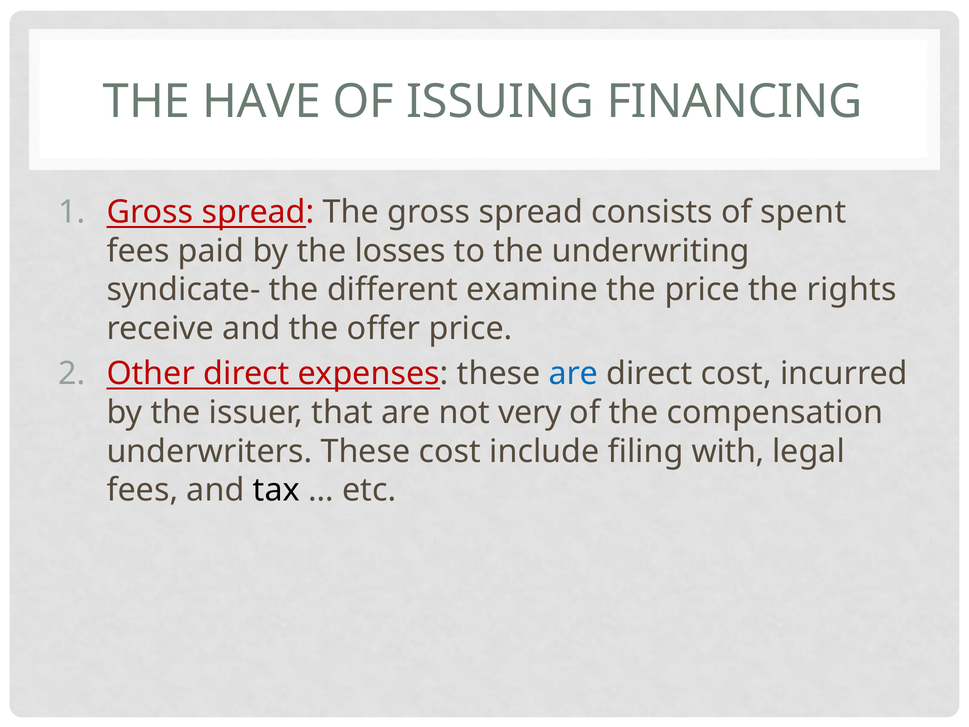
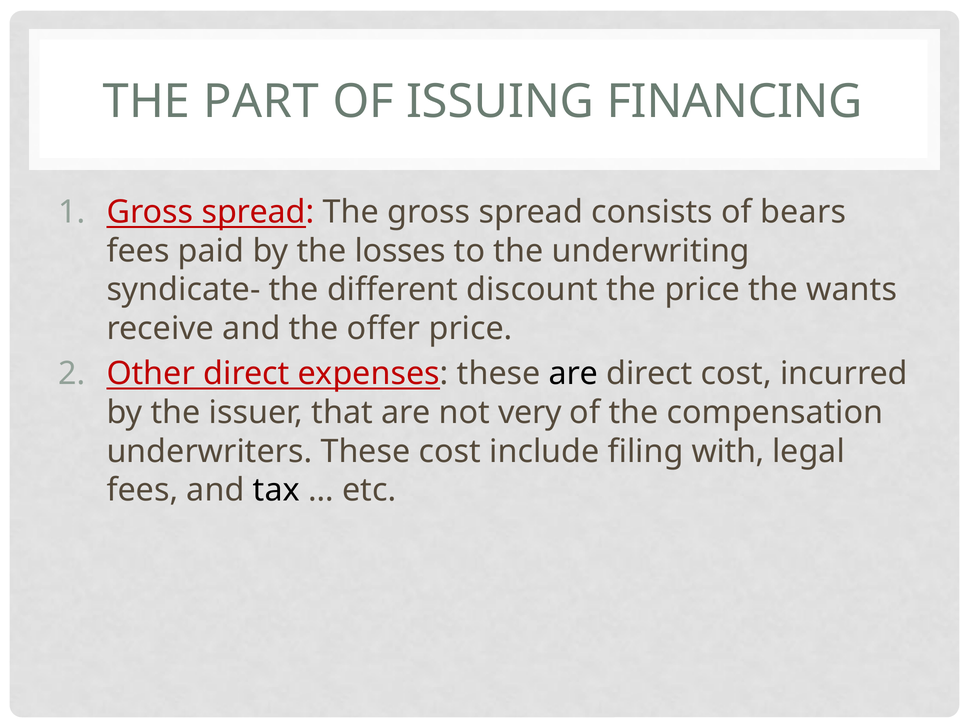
HAVE: HAVE -> PART
spent: spent -> bears
examine: examine -> discount
rights: rights -> wants
are at (573, 374) colour: blue -> black
